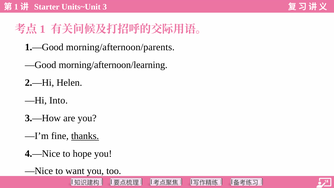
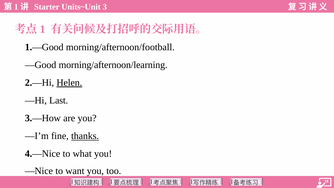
morning/afternoon/parents: morning/afternoon/parents -> morning/afternoon/football
Helen underline: none -> present
Into: Into -> Last
hope: hope -> what
